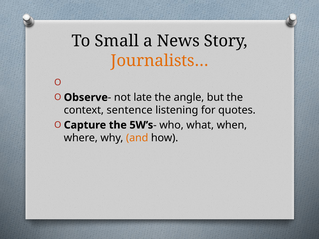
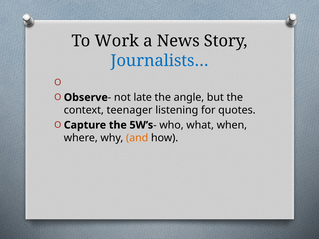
Small: Small -> Work
Journalists… colour: orange -> blue
sentence: sentence -> teenager
